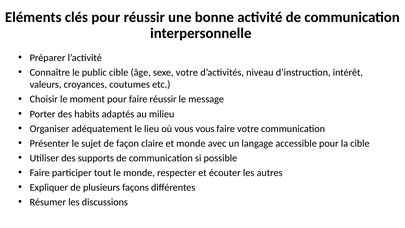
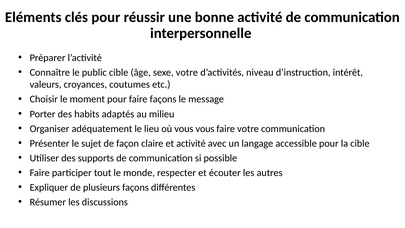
faire réussir: réussir -> façons
et monde: monde -> activité
